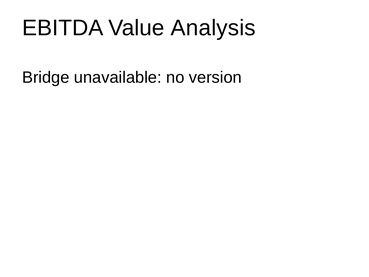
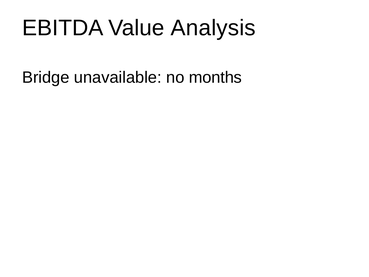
version: version -> months
